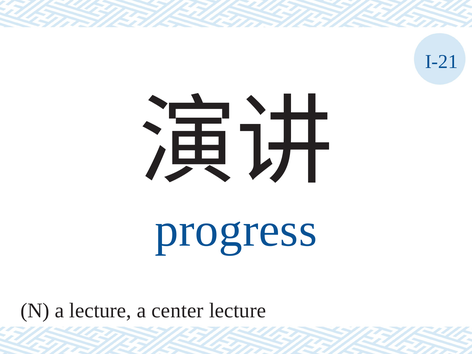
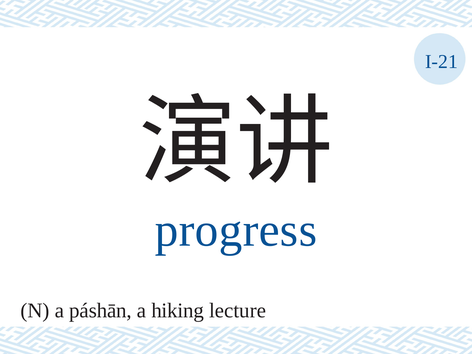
a lecture: lecture -> páshān
center: center -> hiking
